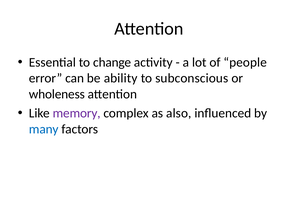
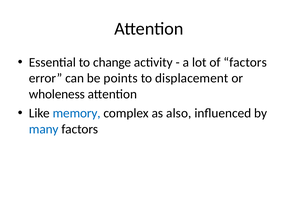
of people: people -> factors
ability: ability -> points
subconscious: subconscious -> displacement
memory colour: purple -> blue
